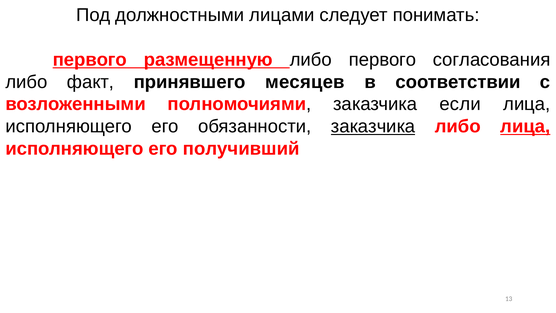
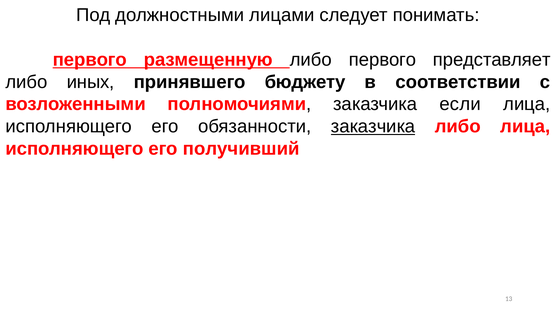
согласования: согласования -> представляет
факт: факт -> иных
месяцев: месяцев -> бюджету
лица at (525, 126) underline: present -> none
